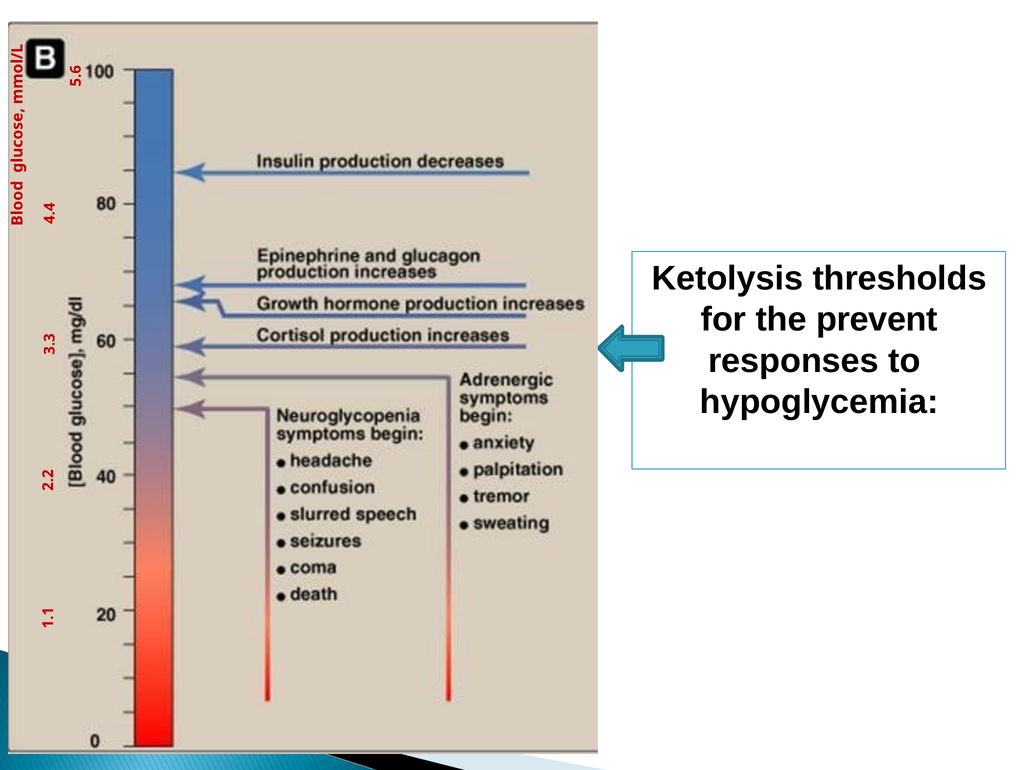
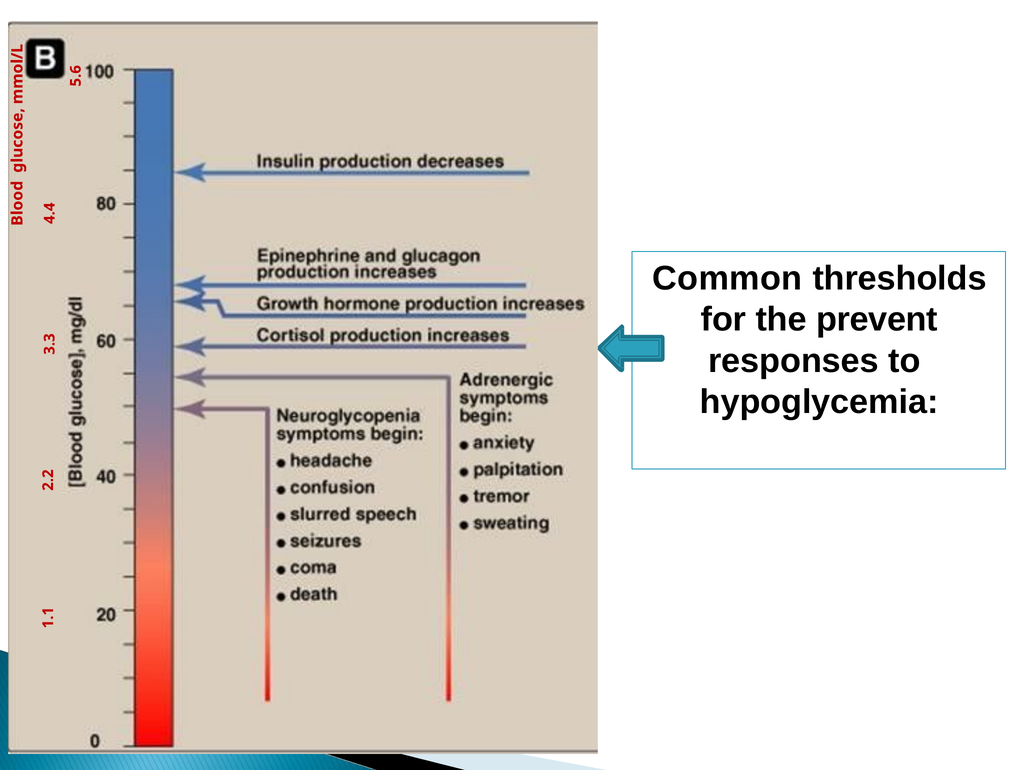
Ketolysis: Ketolysis -> Common
